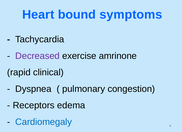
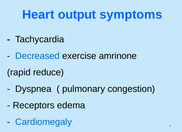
bound: bound -> output
Decreased colour: purple -> blue
clinical: clinical -> reduce
